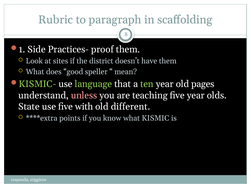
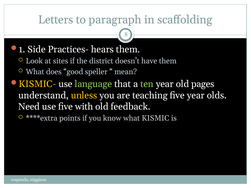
Rubric: Rubric -> Letters
proof: proof -> hears
KISMIC- colour: light green -> yellow
unless colour: pink -> yellow
State: State -> Need
different: different -> feedback
